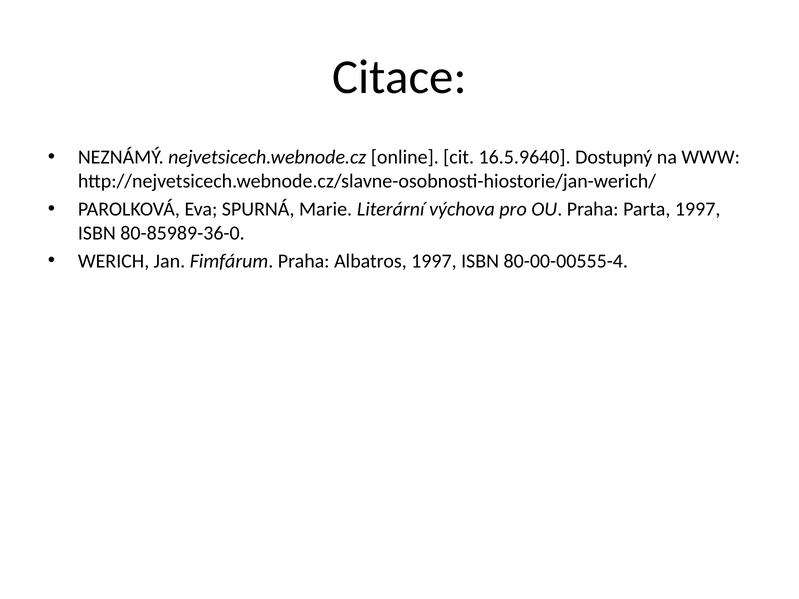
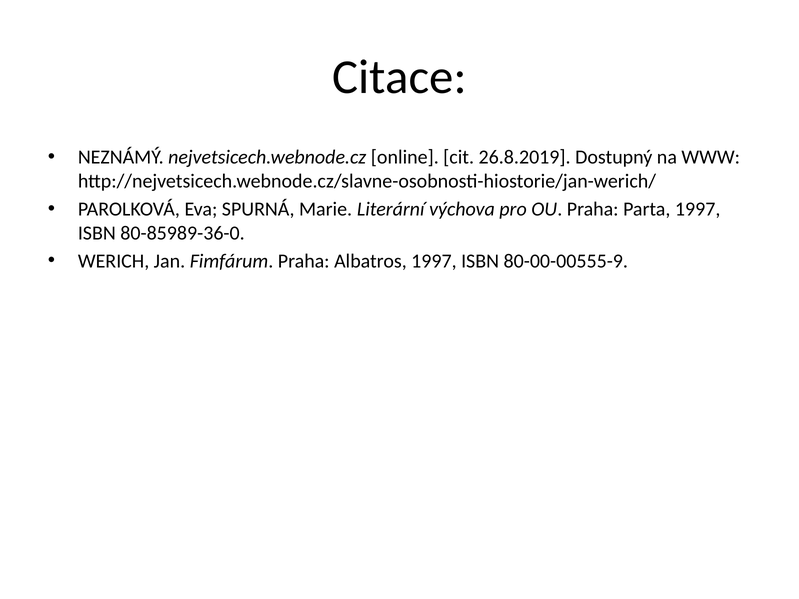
16.5.9640: 16.5.9640 -> 26.8.2019
80-00-00555-4: 80-00-00555-4 -> 80-00-00555-9
